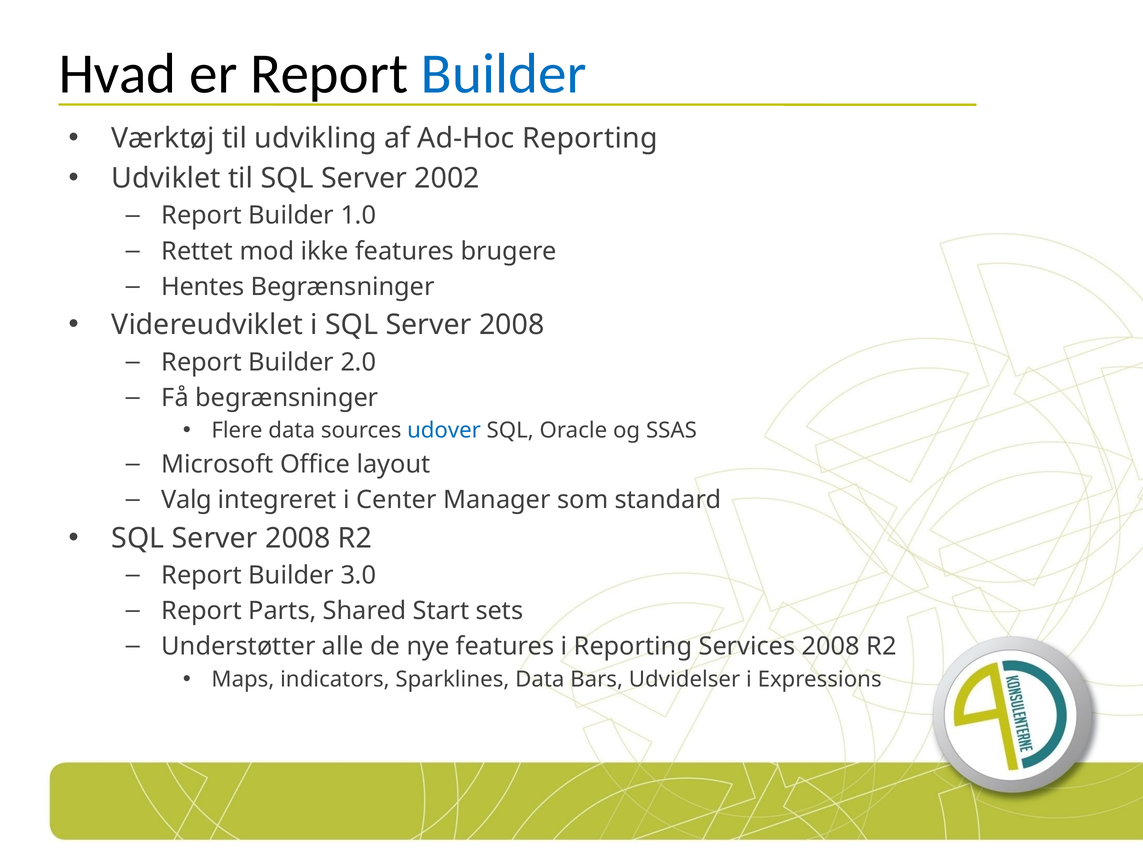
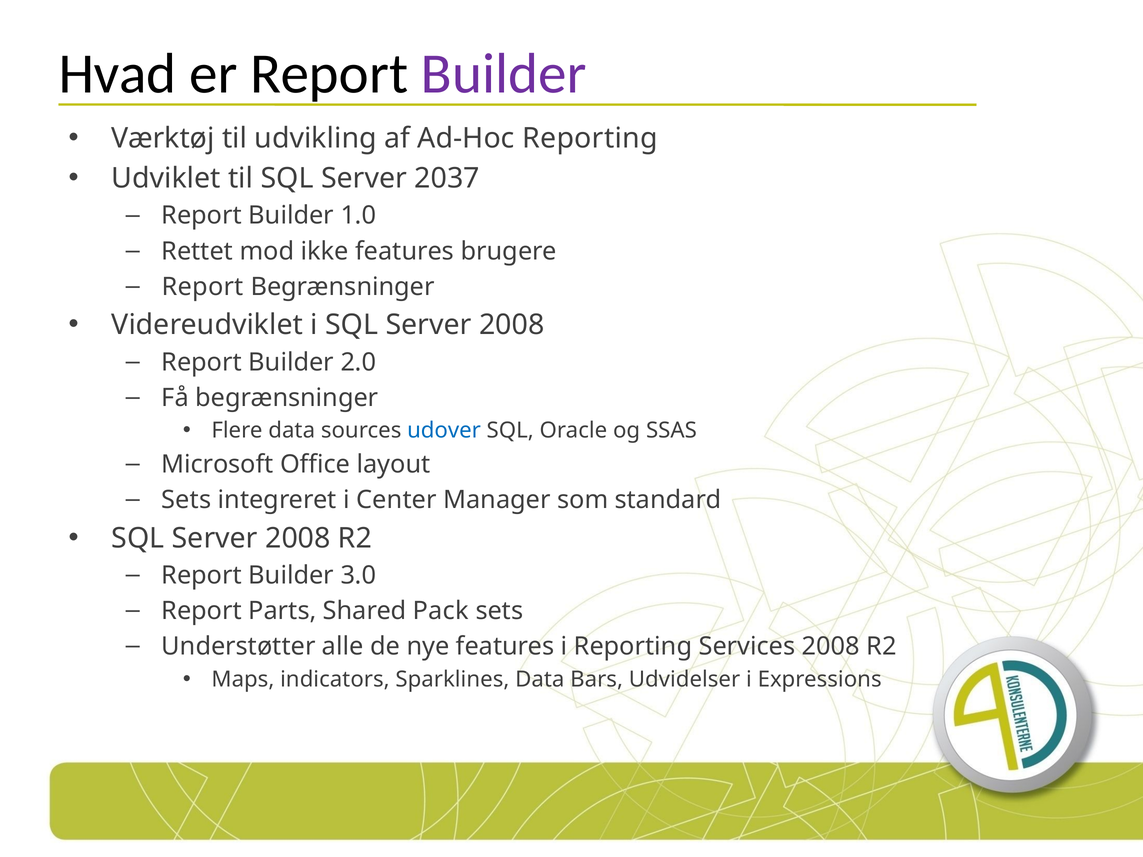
Builder at (504, 74) colour: blue -> purple
2002: 2002 -> 2037
Hentes at (203, 287): Hentes -> Report
Valg at (187, 500): Valg -> Sets
Start: Start -> Pack
